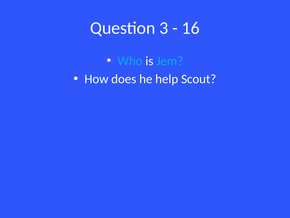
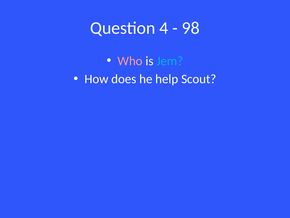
3: 3 -> 4
16: 16 -> 98
Who colour: light blue -> pink
